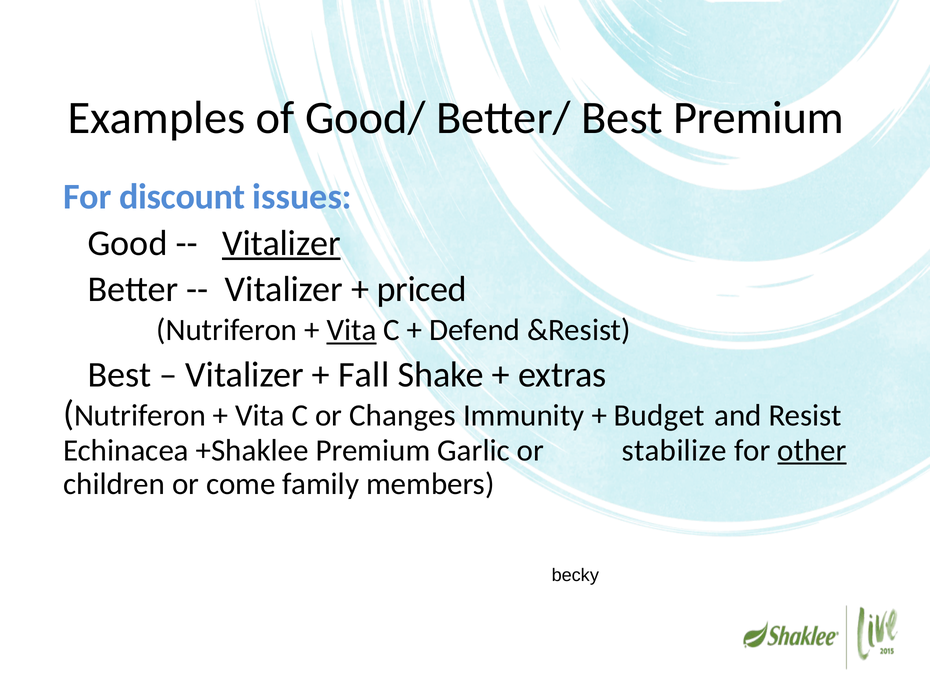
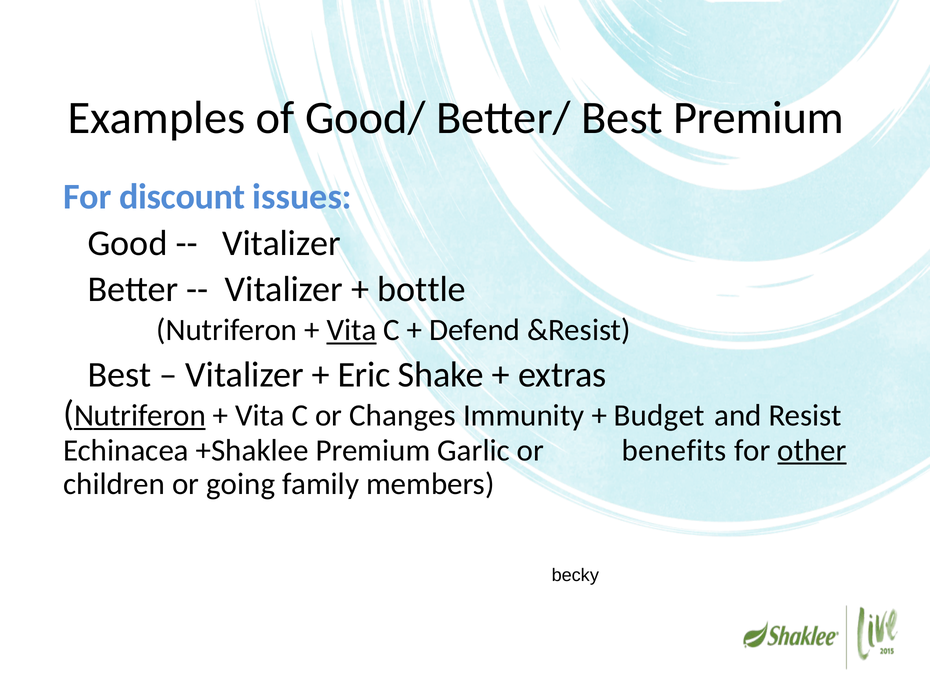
Vitalizer at (281, 243) underline: present -> none
priced: priced -> bottle
Fall: Fall -> Eric
Nutriferon at (140, 415) underline: none -> present
stabilize: stabilize -> benefits
come: come -> going
